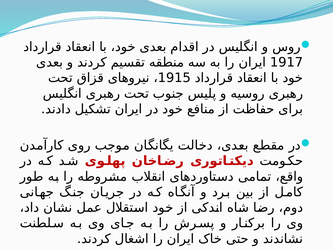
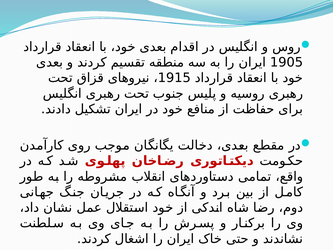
1917: 1917 -> 1905
